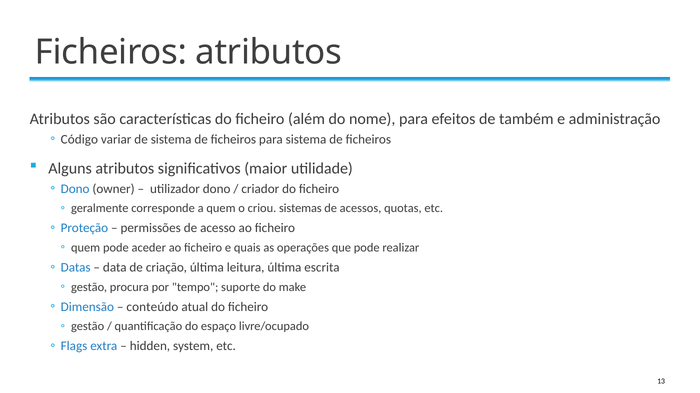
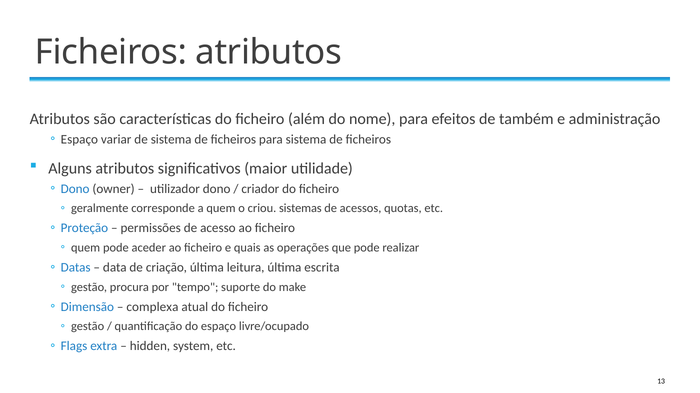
Código at (79, 140): Código -> Espaço
conteúdo: conteúdo -> complexa
